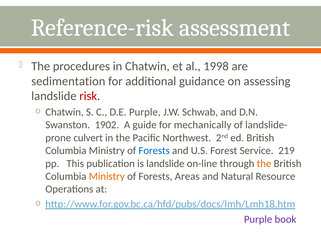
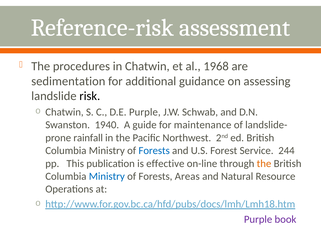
1998: 1998 -> 1968
risk colour: red -> black
1902: 1902 -> 1940
mechanically: mechanically -> maintenance
culvert: culvert -> rainfall
219: 219 -> 244
is landslide: landslide -> effective
Ministry at (107, 176) colour: orange -> blue
